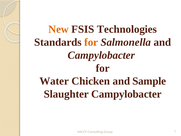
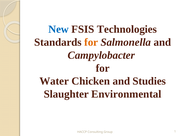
New colour: orange -> blue
Sample: Sample -> Studies
Slaughter Campylobacter: Campylobacter -> Environmental
